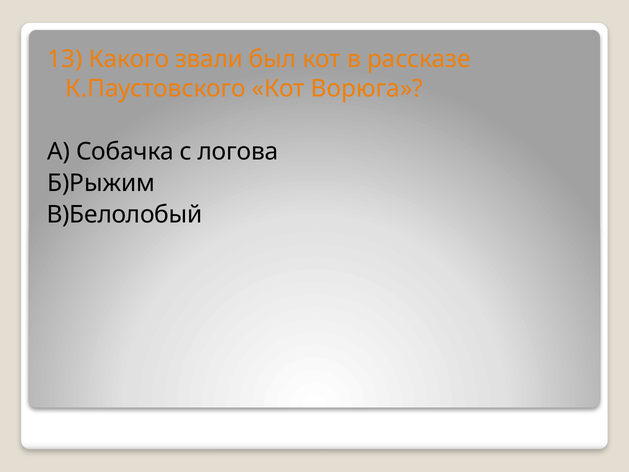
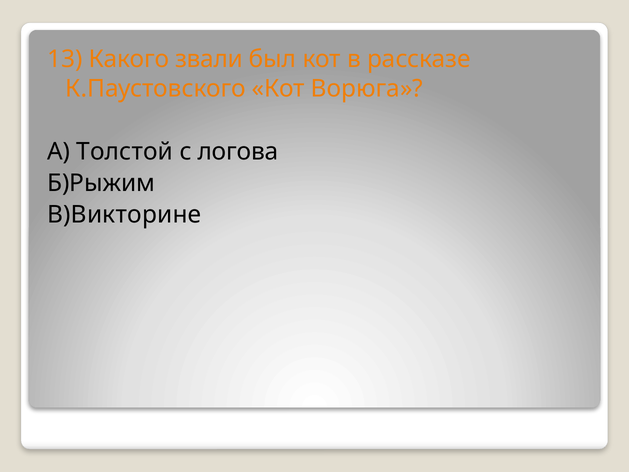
Собачка: Собачка -> Толстой
В)Белолобый: В)Белолобый -> В)Викторине
